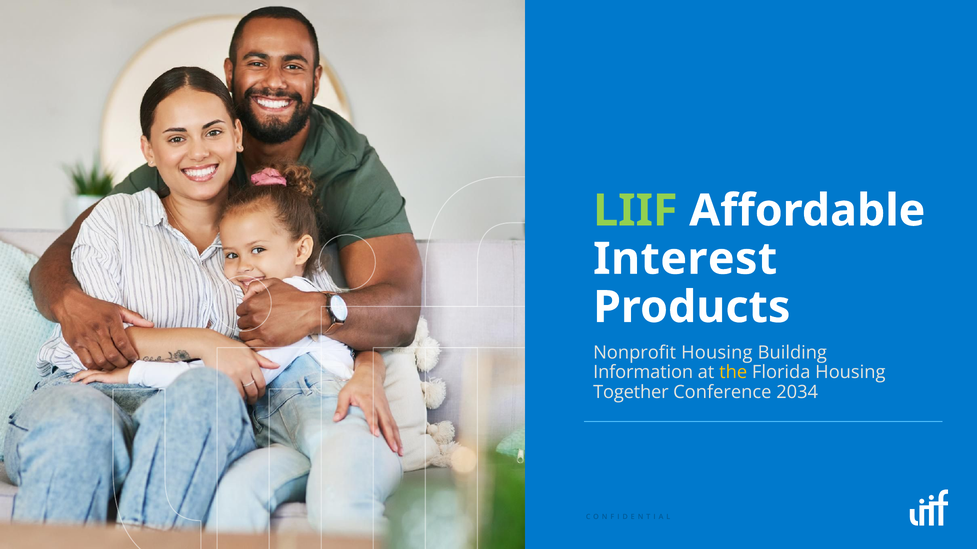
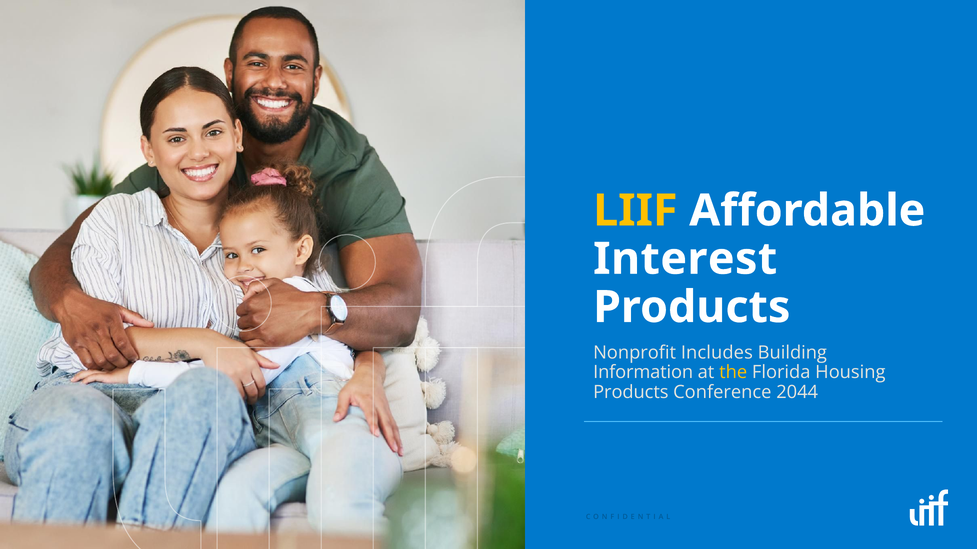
LIIF colour: light green -> yellow
Nonprofit Housing: Housing -> Includes
Together at (631, 392): Together -> Products
2034: 2034 -> 2044
